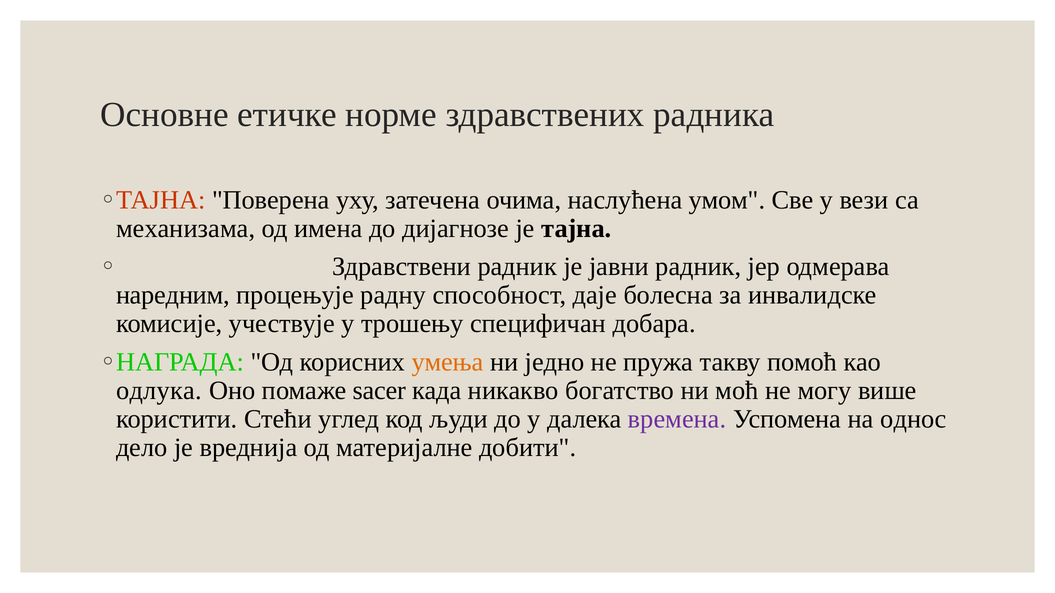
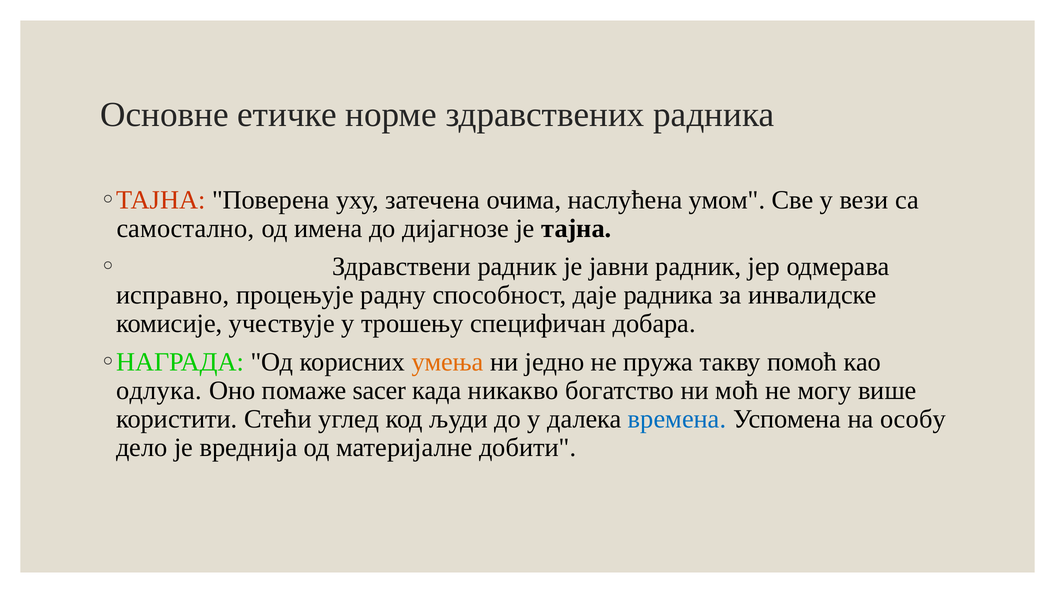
механизама: механизама -> самостално
наредним: наредним -> исправно
даје болесна: болесна -> радника
времена colour: purple -> blue
однос: однос -> особу
